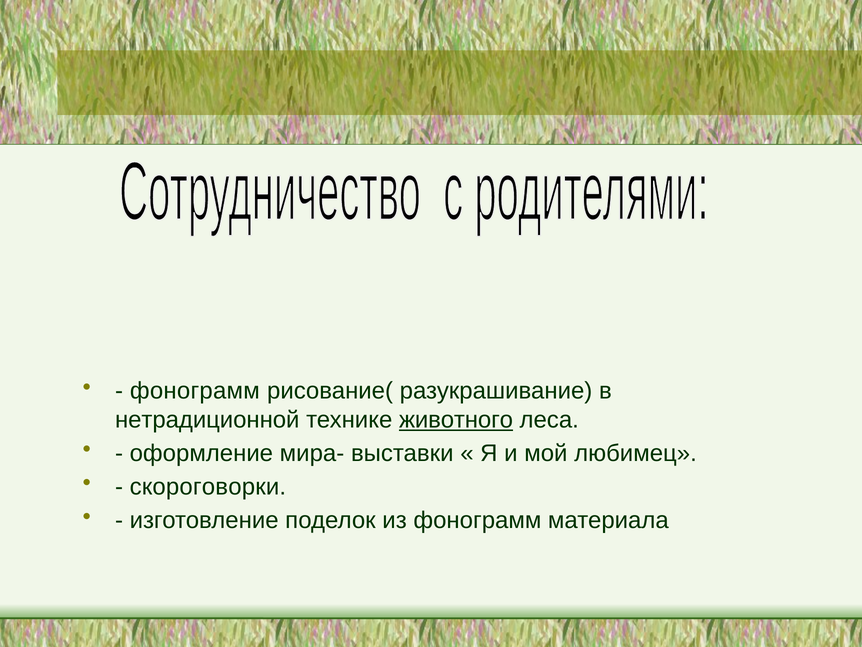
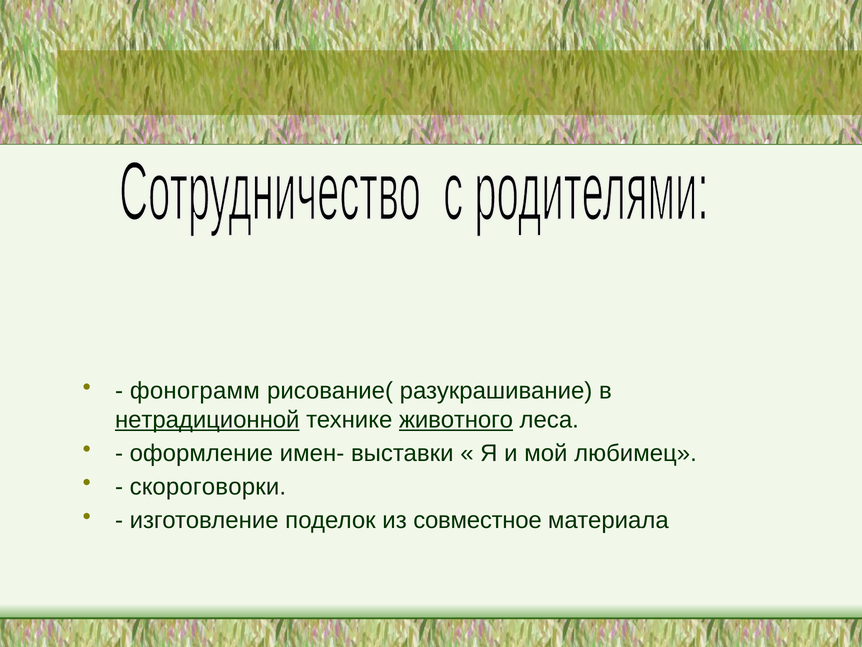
нетрадиционной underline: none -> present
мира-: мира- -> имен-
из фонограмм: фонограмм -> совместное
